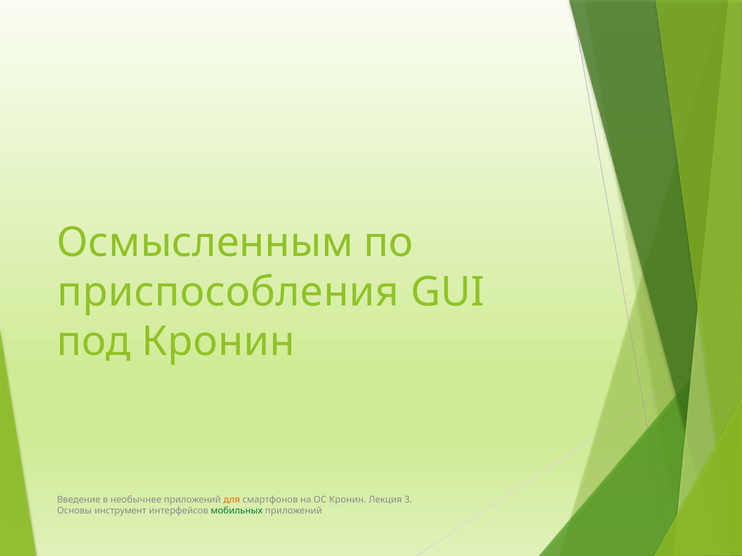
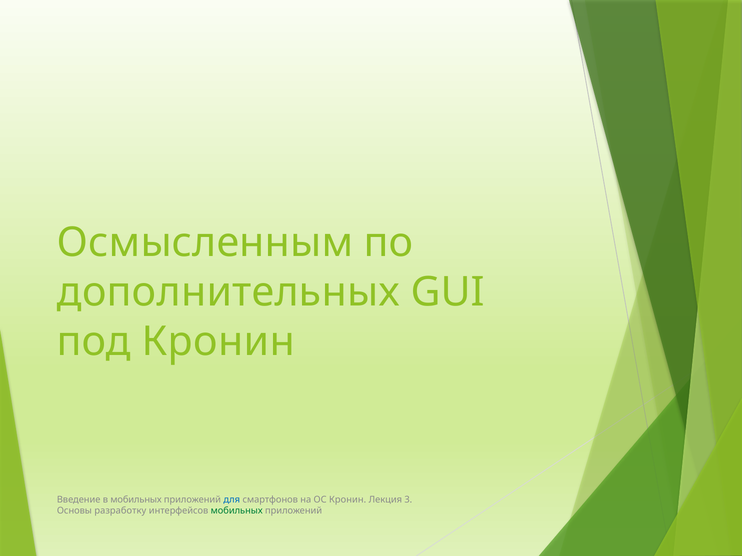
приспособления: приспособления -> дополнительных
в необычнее: необычнее -> мобильных
для colour: orange -> blue
инструмент: инструмент -> разработку
